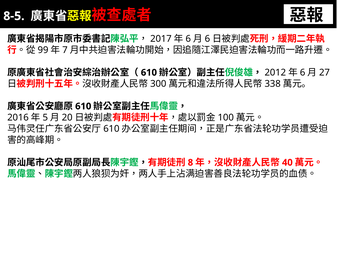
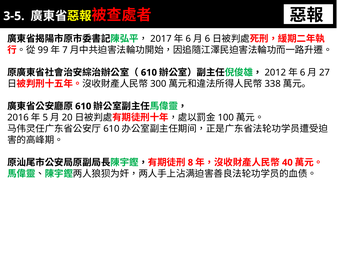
8-5: 8-5 -> 3-5
